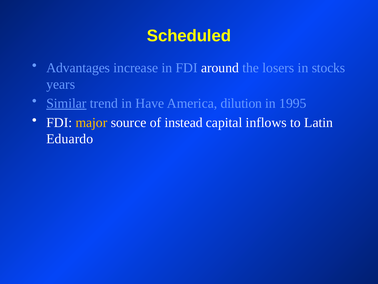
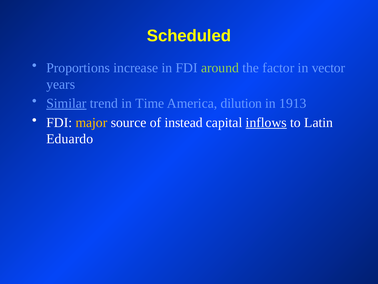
Advantages: Advantages -> Proportions
around colour: white -> light green
losers: losers -> factor
stocks: stocks -> vector
Have: Have -> Time
1995: 1995 -> 1913
inflows underline: none -> present
